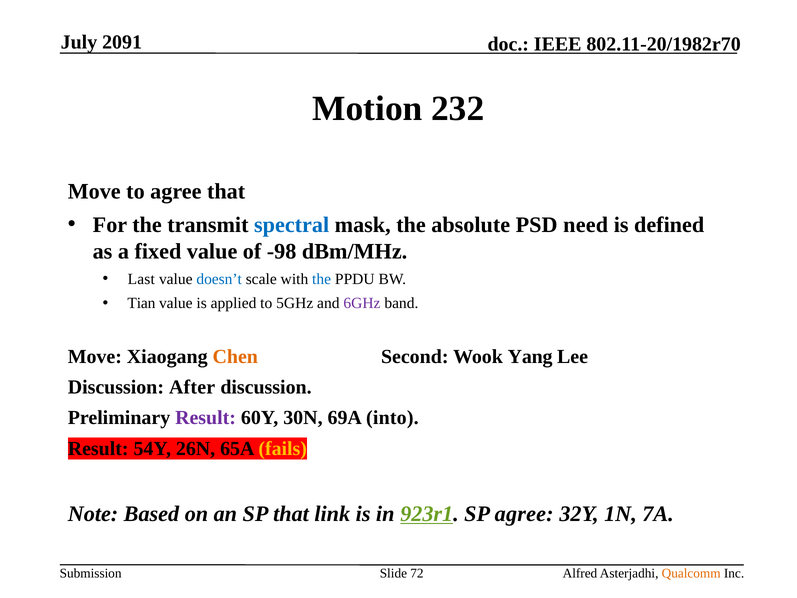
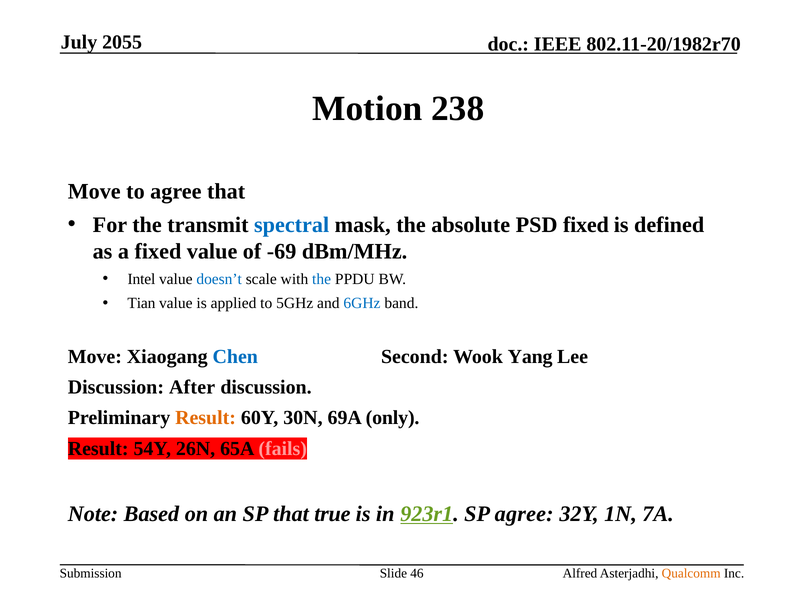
2091: 2091 -> 2055
232: 232 -> 238
PSD need: need -> fixed
-98: -98 -> -69
Last: Last -> Intel
6GHz colour: purple -> blue
Chen colour: orange -> blue
Result at (206, 418) colour: purple -> orange
into: into -> only
fails colour: yellow -> pink
link: link -> true
72: 72 -> 46
